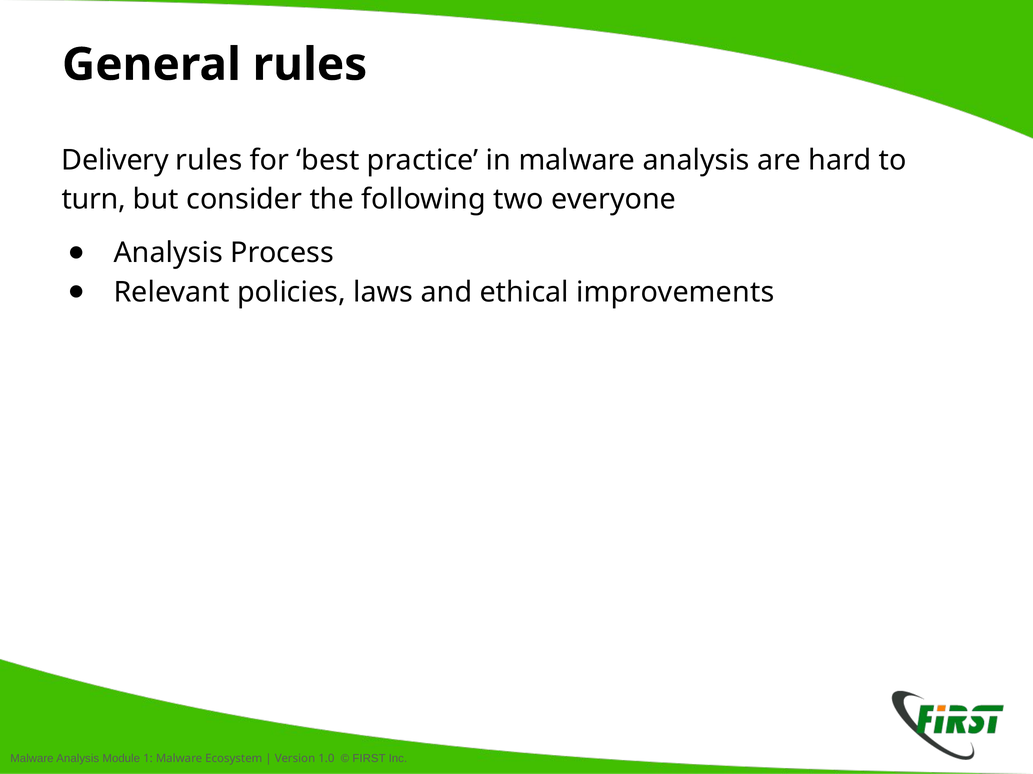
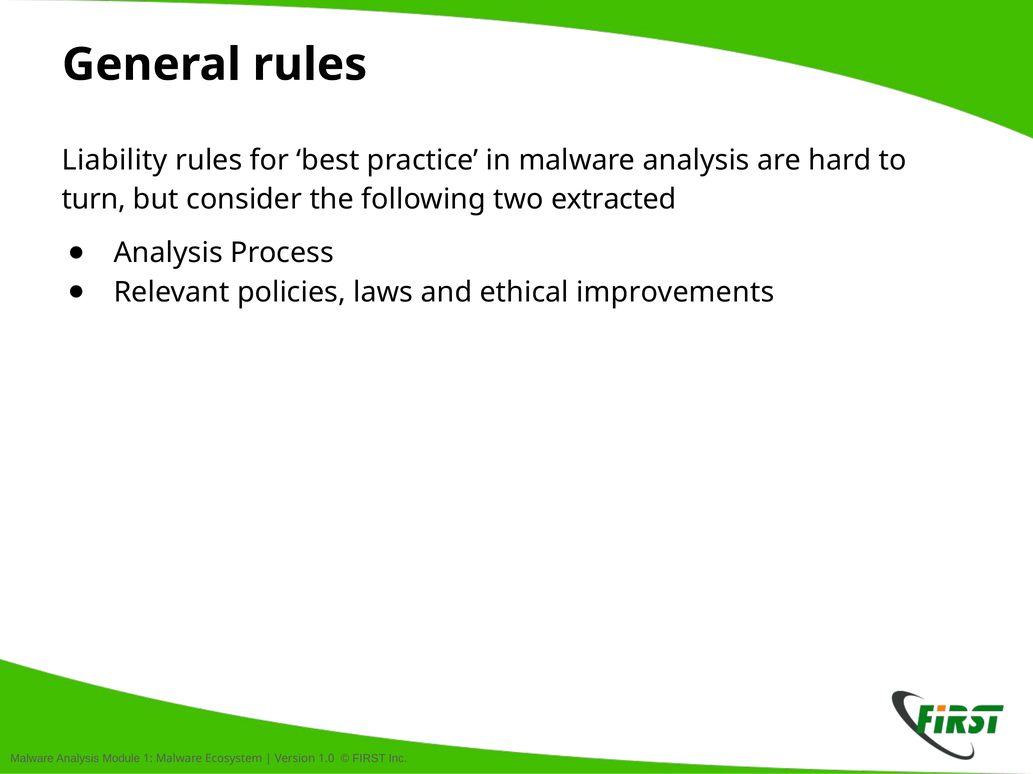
Delivery: Delivery -> Liability
everyone: everyone -> extracted
